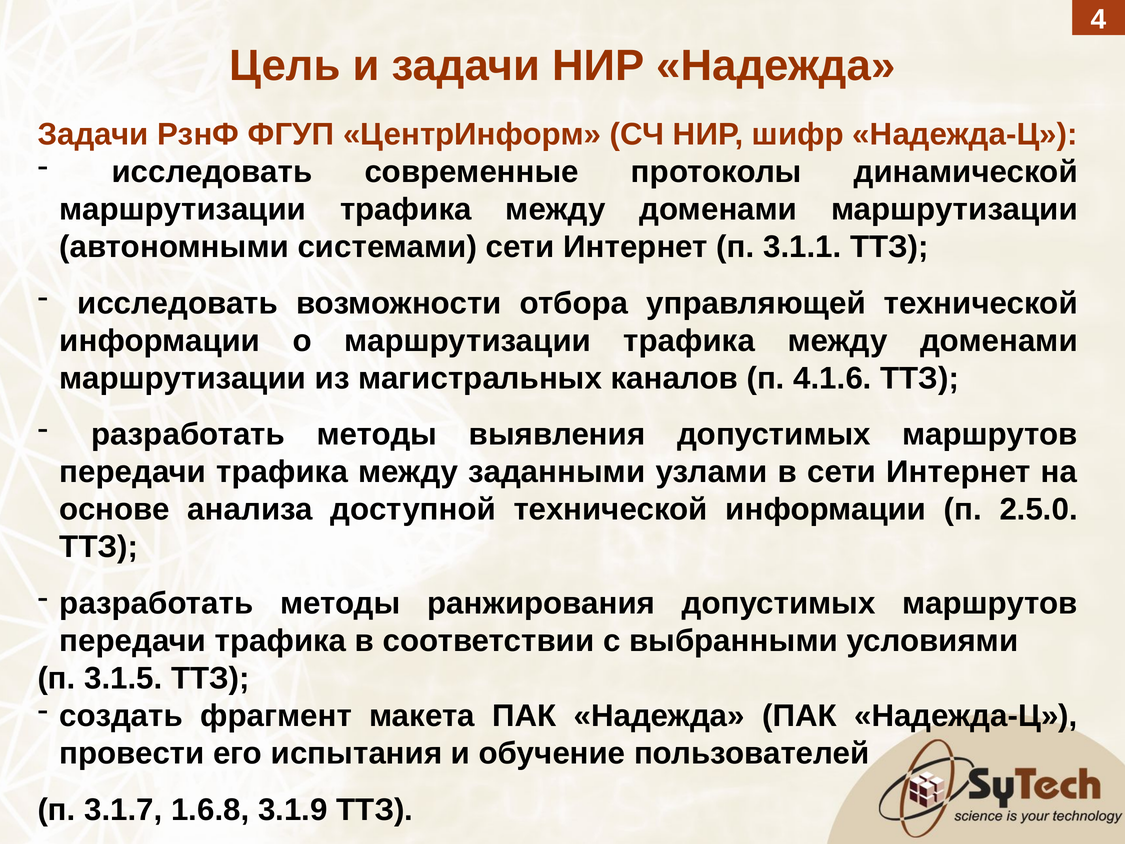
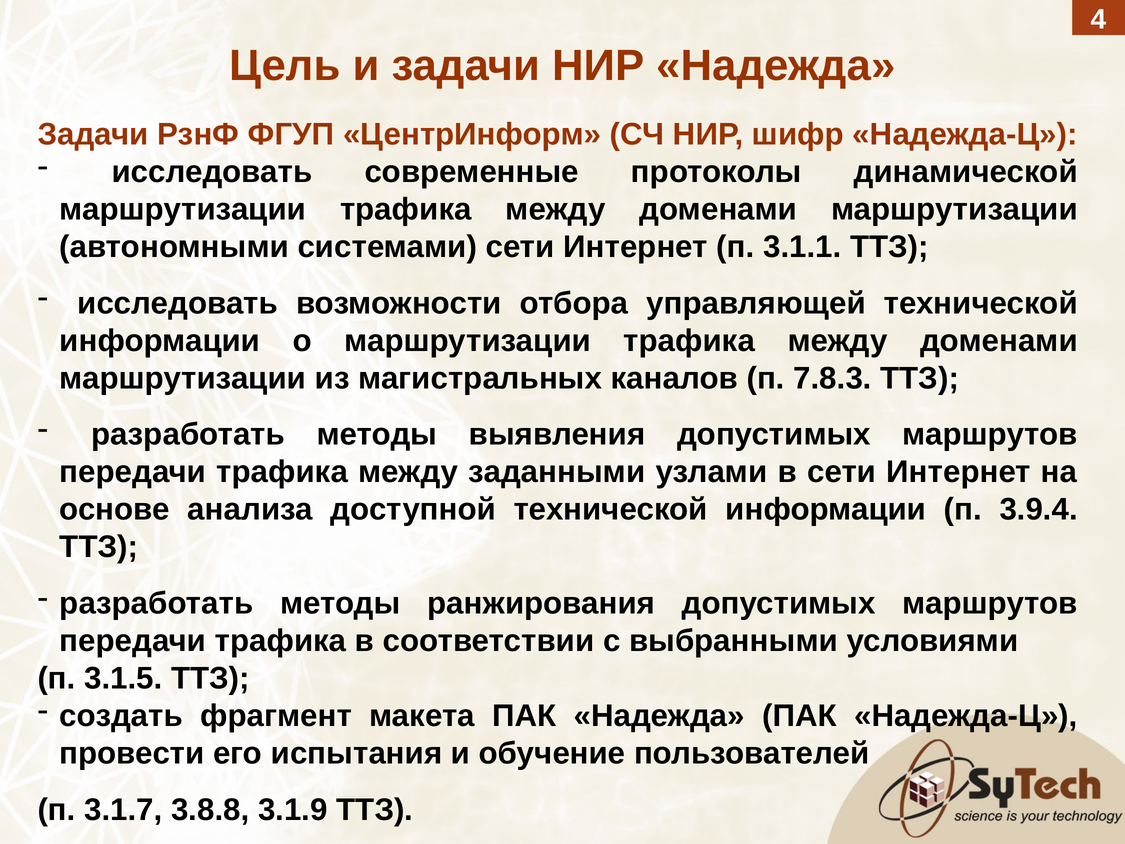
4.1.6: 4.1.6 -> 7.8.3
2.5.0: 2.5.0 -> 3.9.4
1.6.8: 1.6.8 -> 3.8.8
